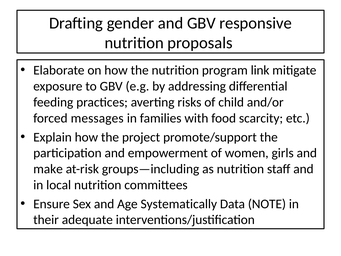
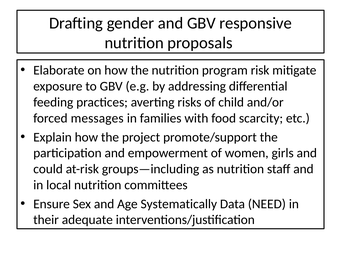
link: link -> risk
make: make -> could
NOTE: NOTE -> NEED
